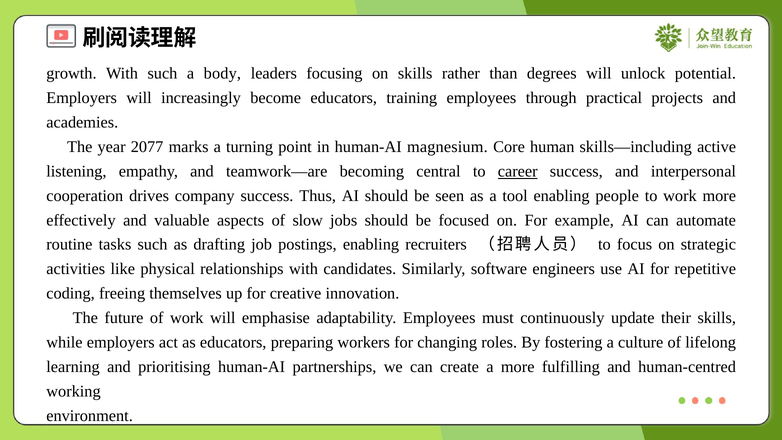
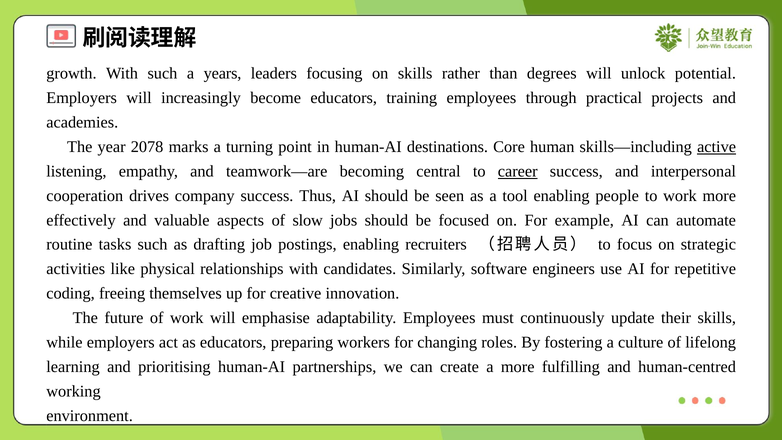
body: body -> years
2077: 2077 -> 2078
magnesium: magnesium -> destinations
active underline: none -> present
